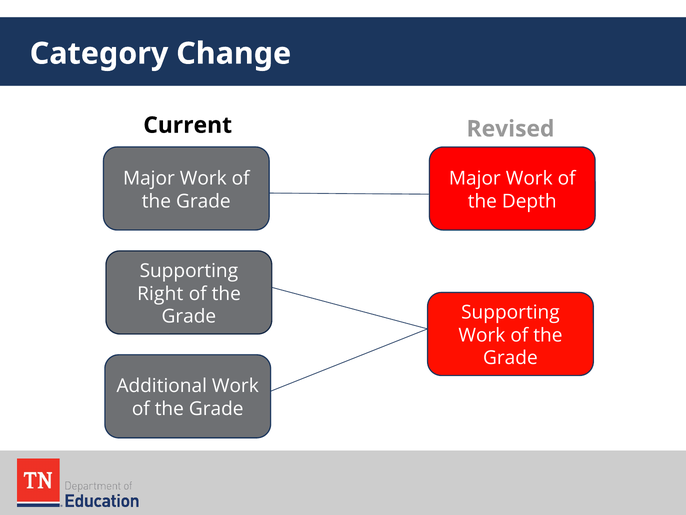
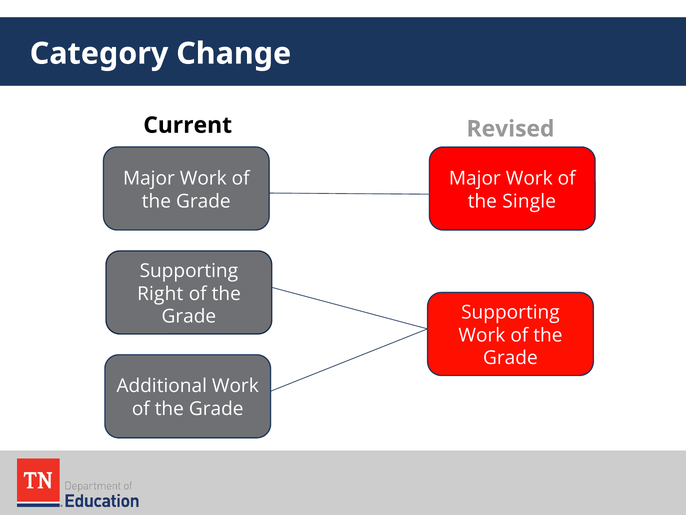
Depth: Depth -> Single
